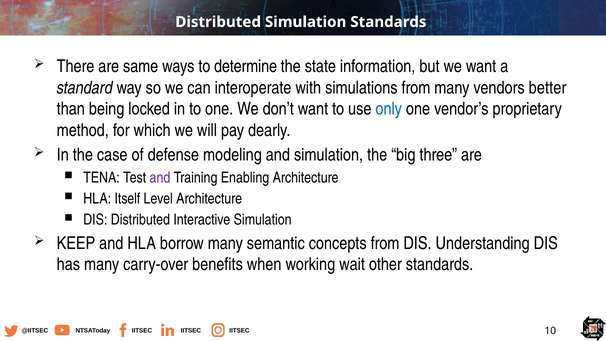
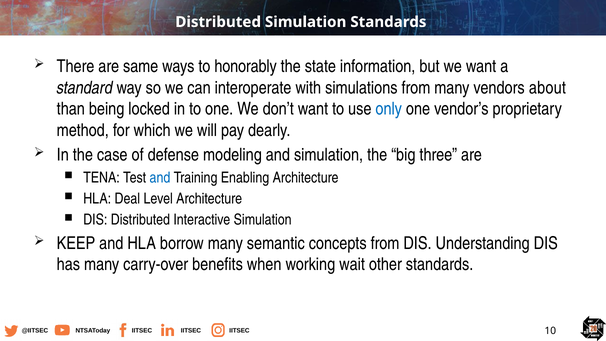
determine: determine -> honorably
better: better -> about
and at (160, 177) colour: purple -> blue
Itself: Itself -> Deal
